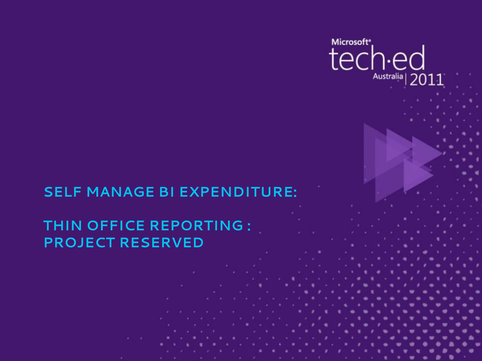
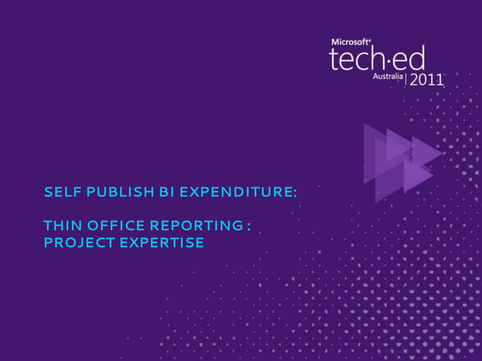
MANAGE: MANAGE -> PUBLISH
RESERVED: RESERVED -> EXPERTISE
